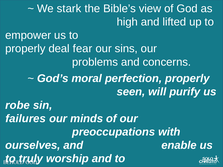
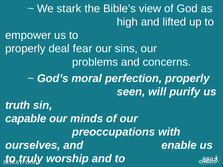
robe: robe -> truth
failures: failures -> capable
